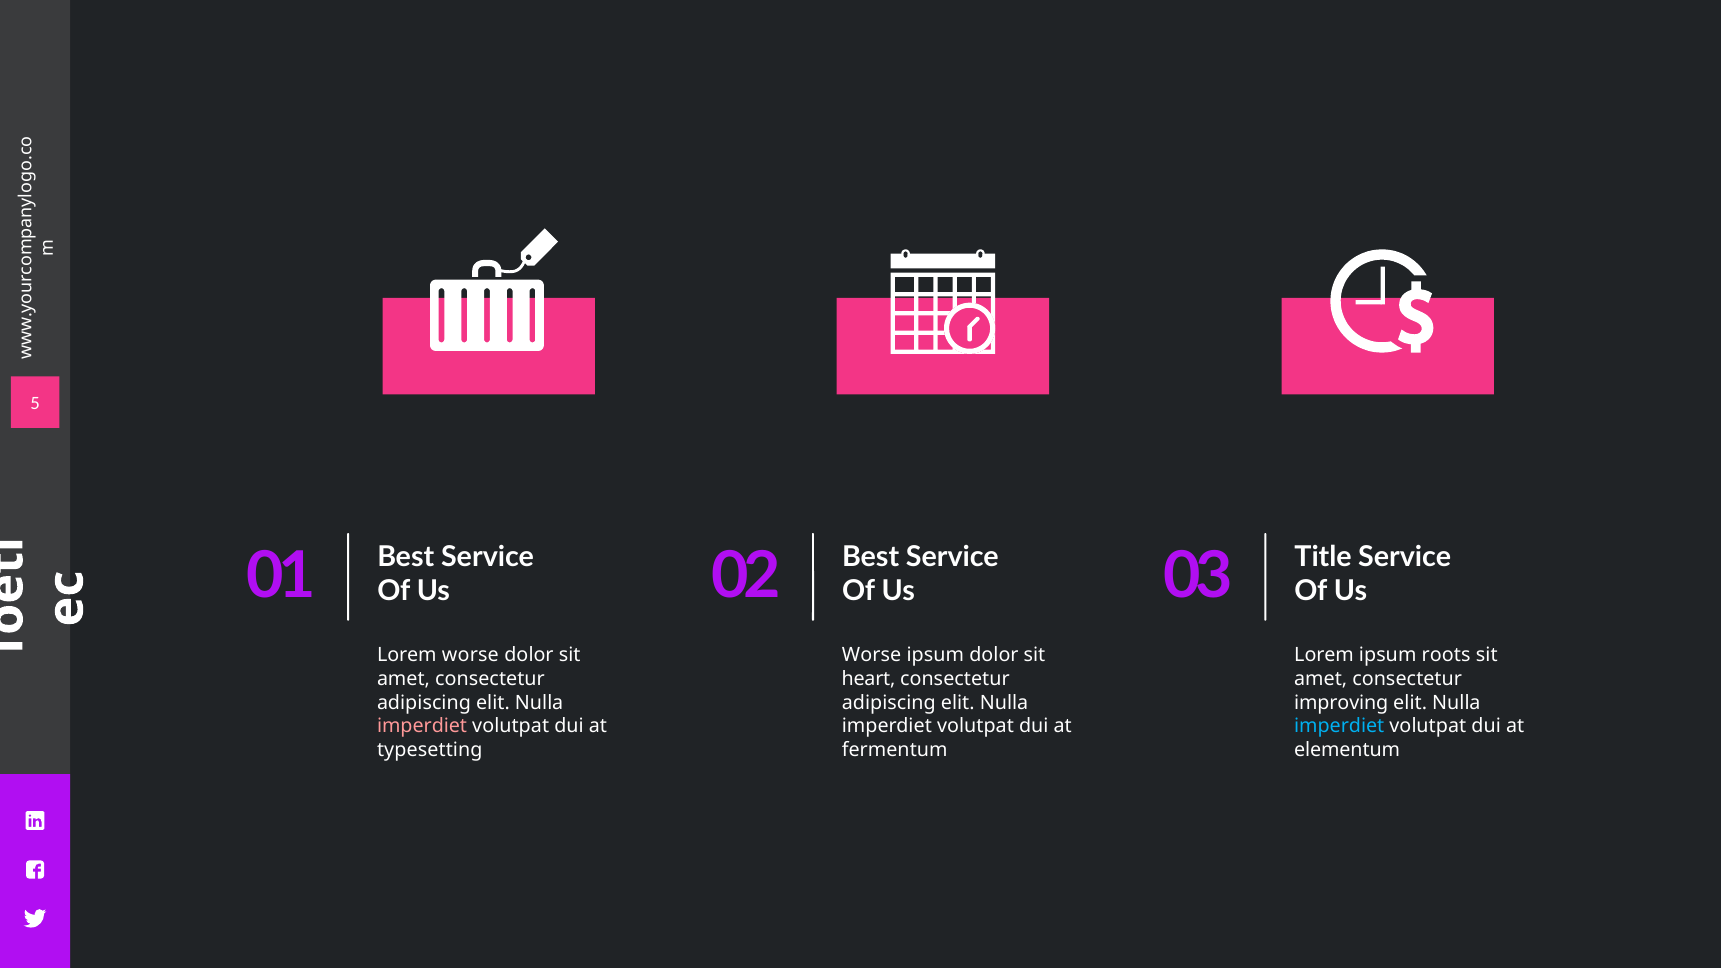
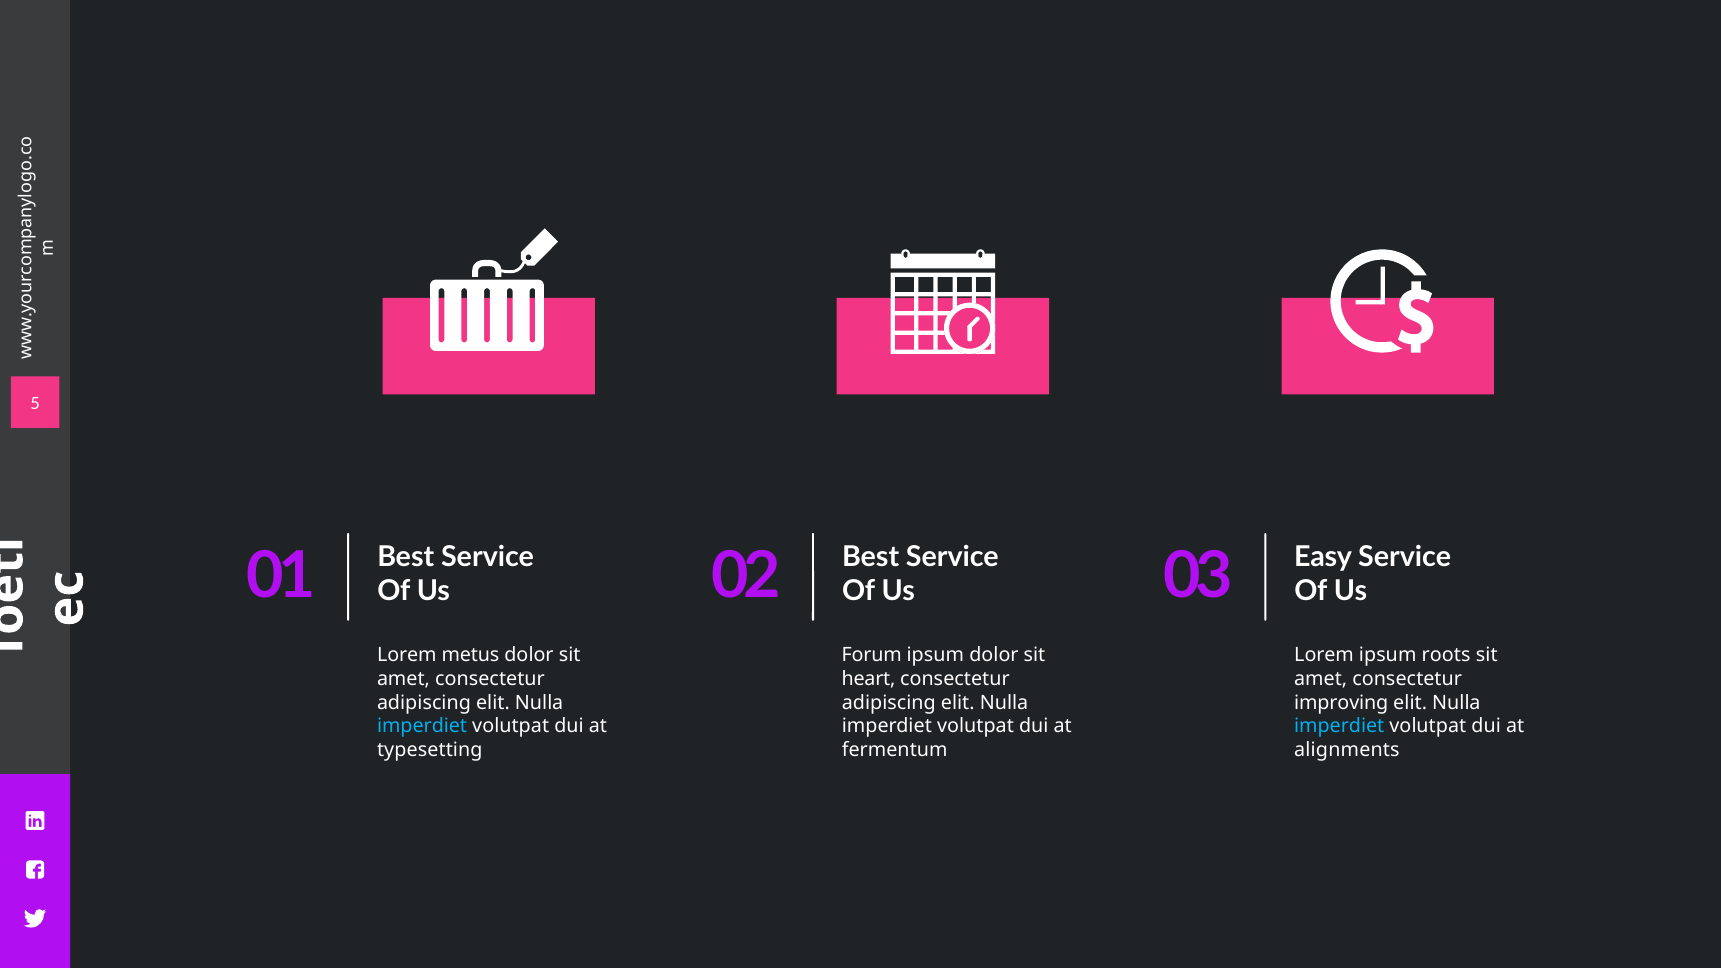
Title: Title -> Easy
Lorem worse: worse -> metus
Worse at (872, 655): Worse -> Forum
imperdiet at (422, 727) colour: pink -> light blue
elementum: elementum -> alignments
